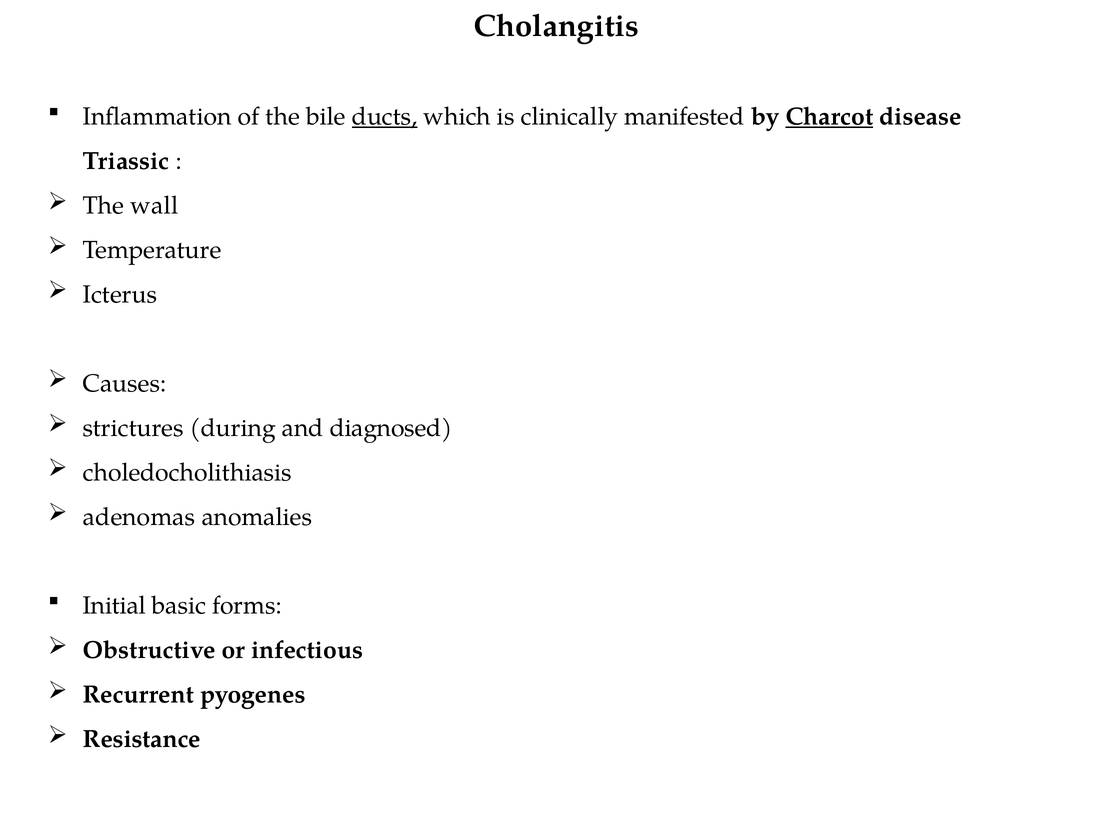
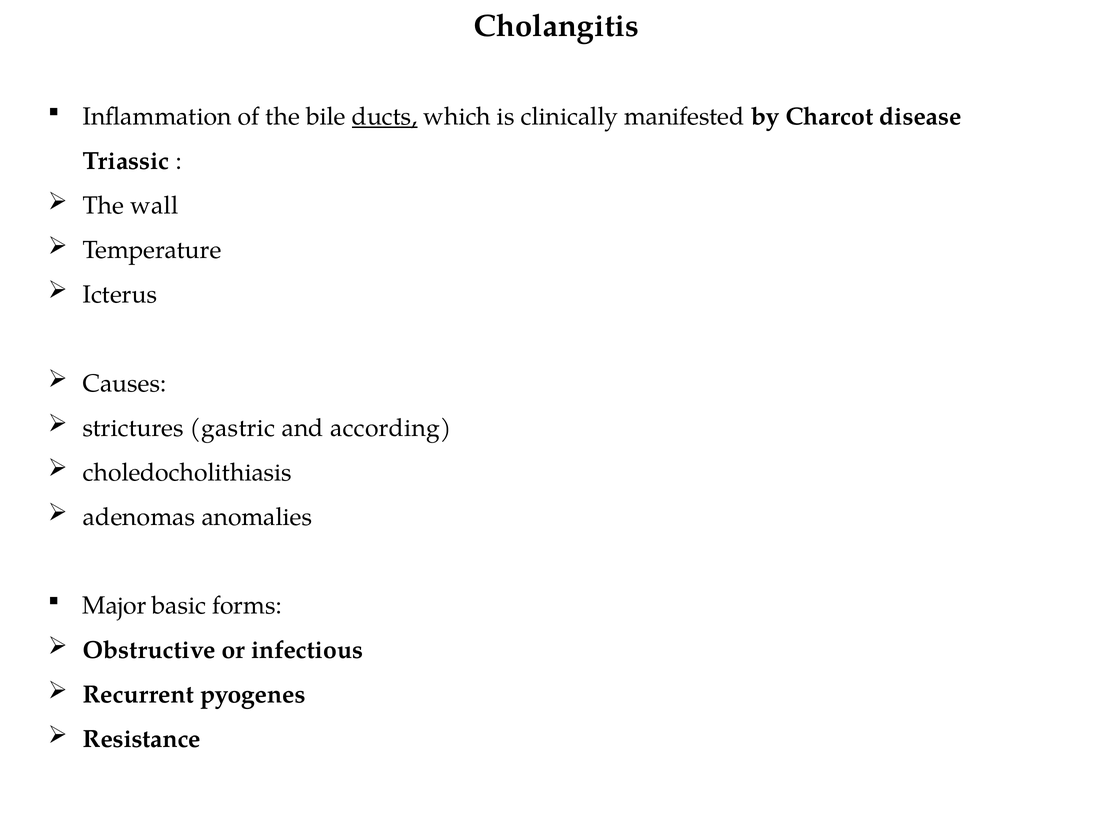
Charcot underline: present -> none
during: during -> gastric
diagnosed: diagnosed -> according
Initial: Initial -> Major
